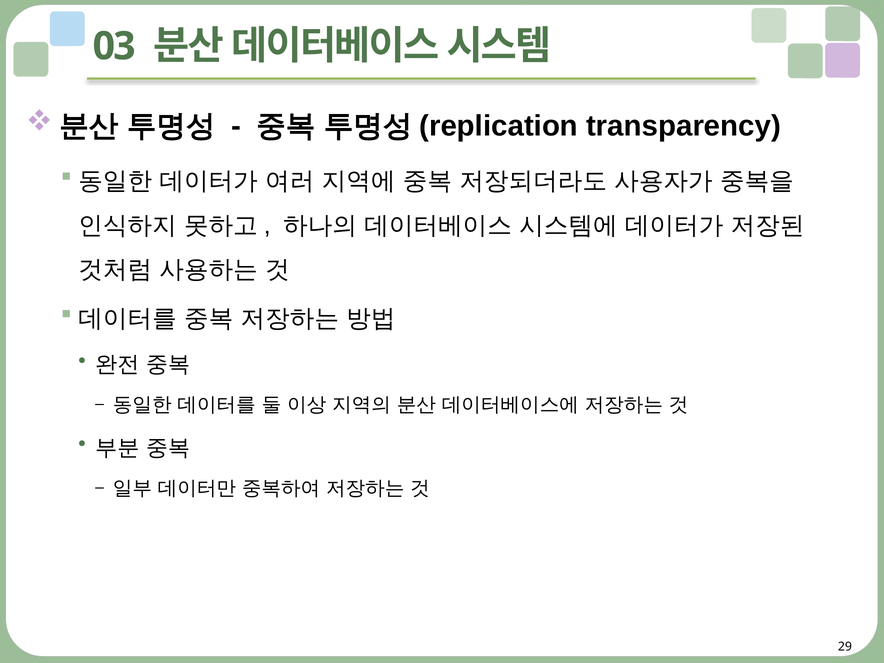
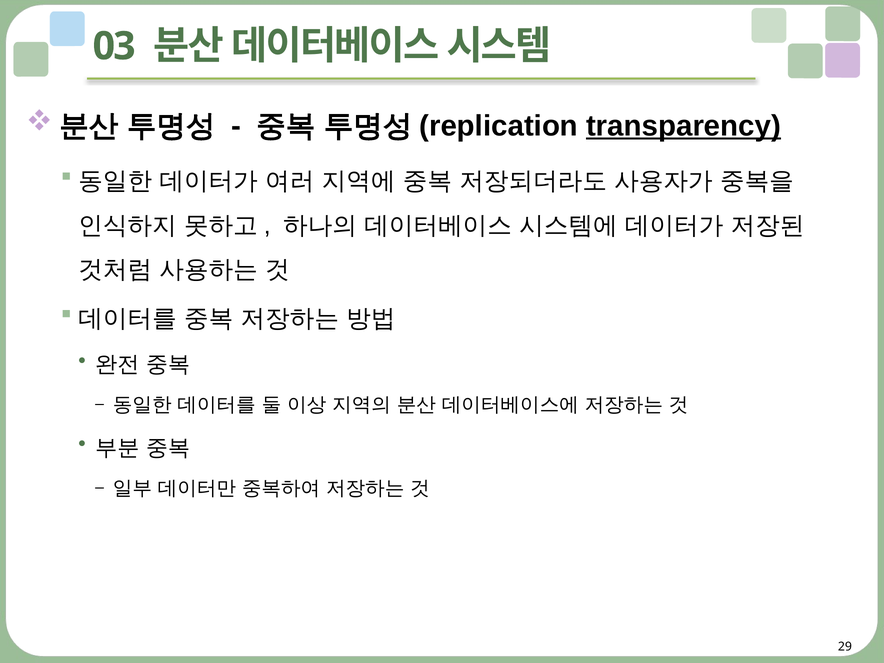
transparency underline: none -> present
